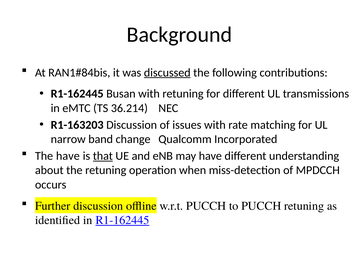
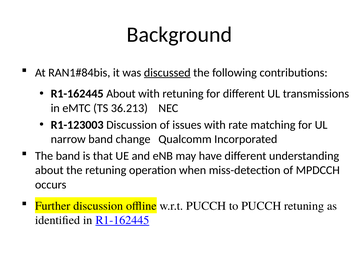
R1-162445 Busan: Busan -> About
36.214: 36.214 -> 36.213
R1-163203: R1-163203 -> R1-123003
The have: have -> band
that underline: present -> none
